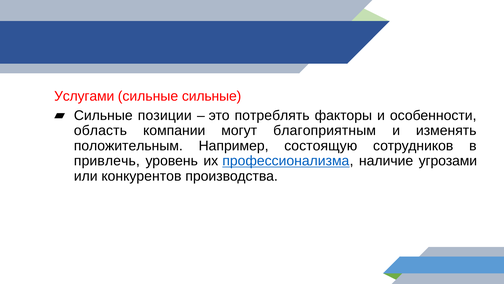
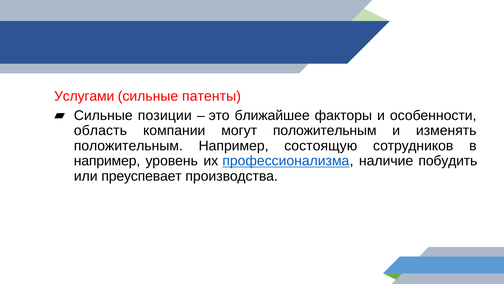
сильные сильные: сильные -> патенты
потреблять: потреблять -> ближайшее
могут благоприятным: благоприятным -> положительным
привлечь at (107, 161): привлечь -> например
угрозами: угрозами -> побудить
конкурентов: конкурентов -> преуспевает
